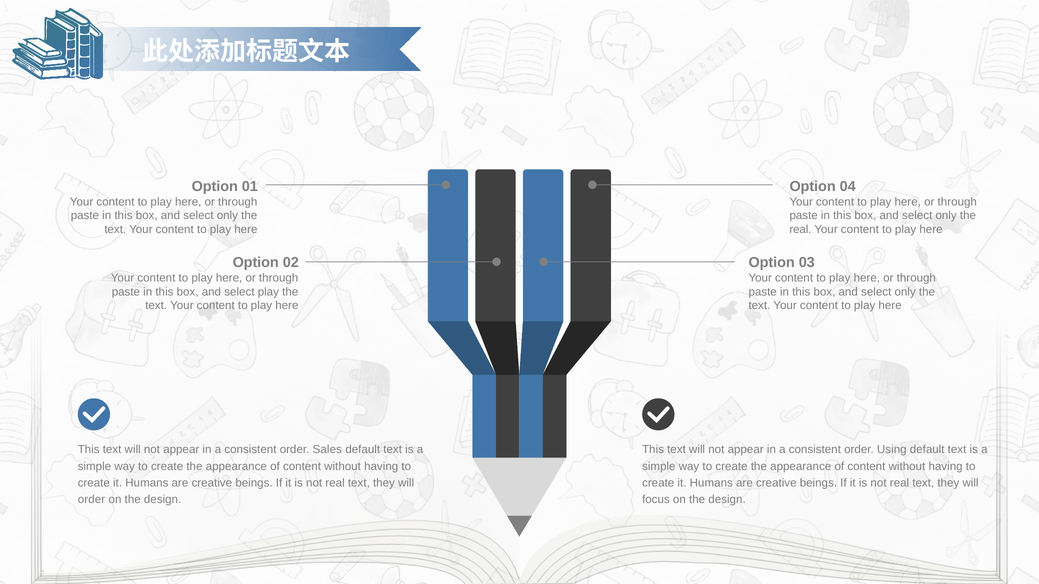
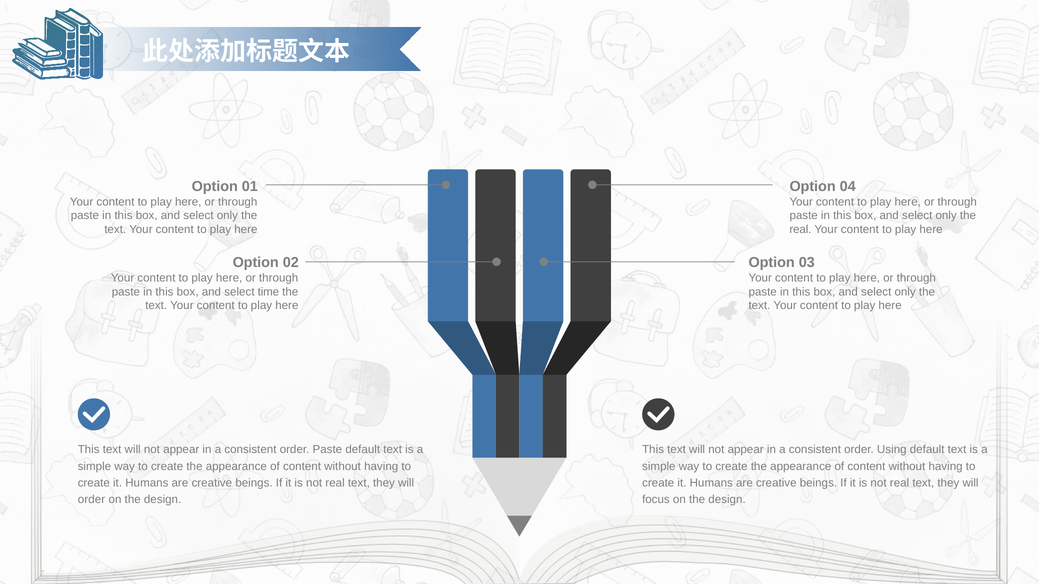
select play: play -> time
order Sales: Sales -> Paste
